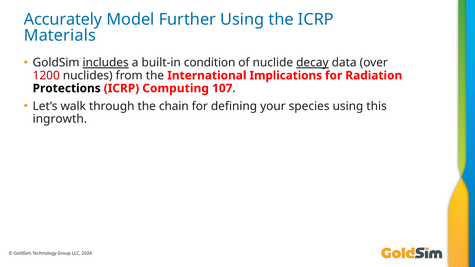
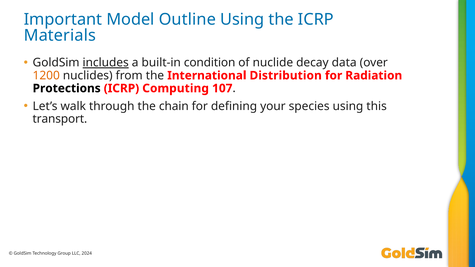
Accurately: Accurately -> Important
Further: Further -> Outline
decay underline: present -> none
1200 colour: red -> orange
Implications: Implications -> Distribution
ingrowth: ingrowth -> transport
